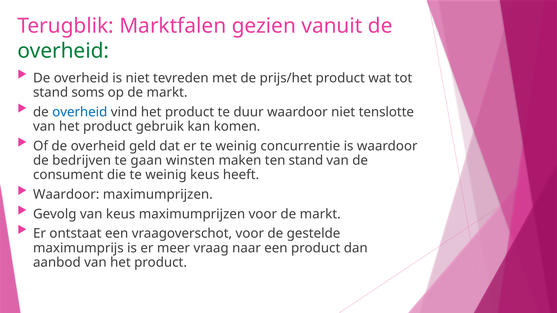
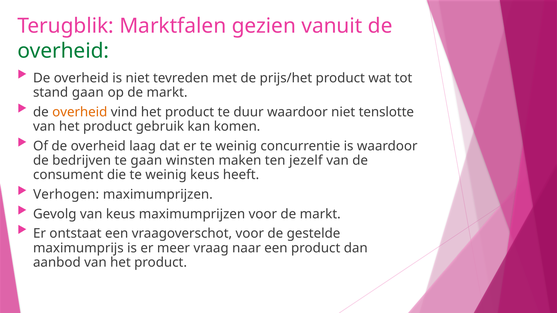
stand soms: soms -> gaan
overheid at (80, 112) colour: blue -> orange
geld: geld -> laag
ten stand: stand -> jezelf
Waardoor at (66, 195): Waardoor -> Verhogen
